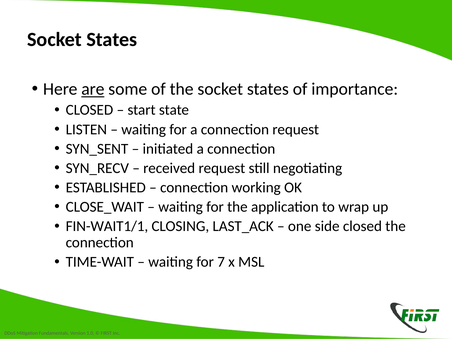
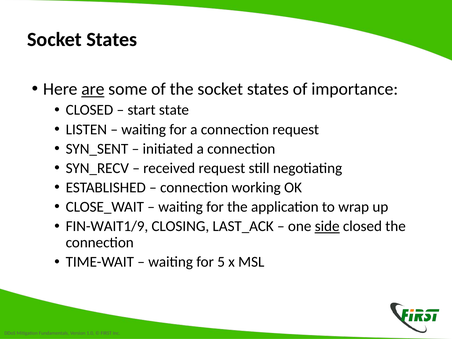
FIN-WAIT1/1: FIN-WAIT1/1 -> FIN-WAIT1/9
side underline: none -> present
7: 7 -> 5
